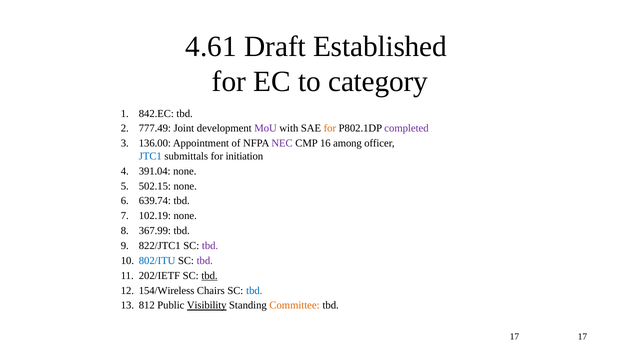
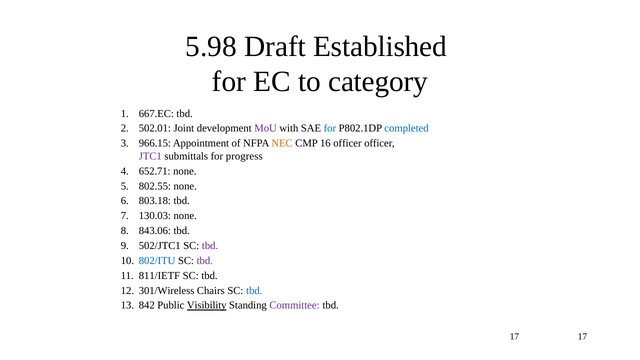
4.61: 4.61 -> 5.98
842.EC: 842.EC -> 667.EC
777.49: 777.49 -> 502.01
for at (330, 128) colour: orange -> blue
completed colour: purple -> blue
136.00: 136.00 -> 966.15
NEC colour: purple -> orange
16 among: among -> officer
JTC1 colour: blue -> purple
initiation: initiation -> progress
391.04: 391.04 -> 652.71
502.15: 502.15 -> 802.55
639.74: 639.74 -> 803.18
102.19: 102.19 -> 130.03
367.99: 367.99 -> 843.06
822/JTC1: 822/JTC1 -> 502/JTC1
202/IETF: 202/IETF -> 811/IETF
tbd at (210, 276) underline: present -> none
154/Wireless: 154/Wireless -> 301/Wireless
812: 812 -> 842
Committee colour: orange -> purple
